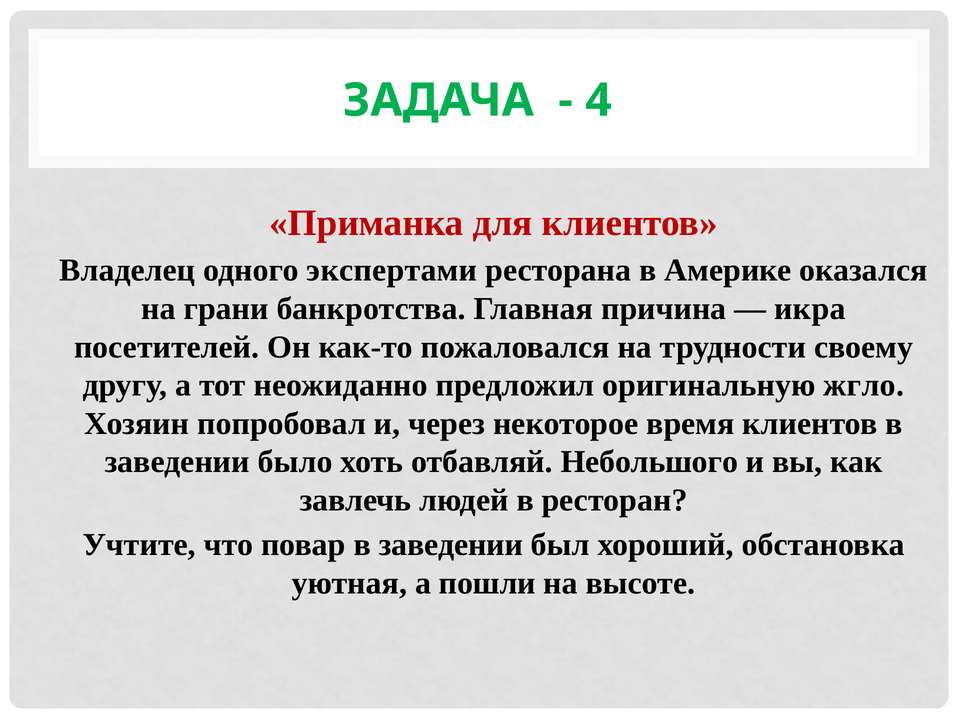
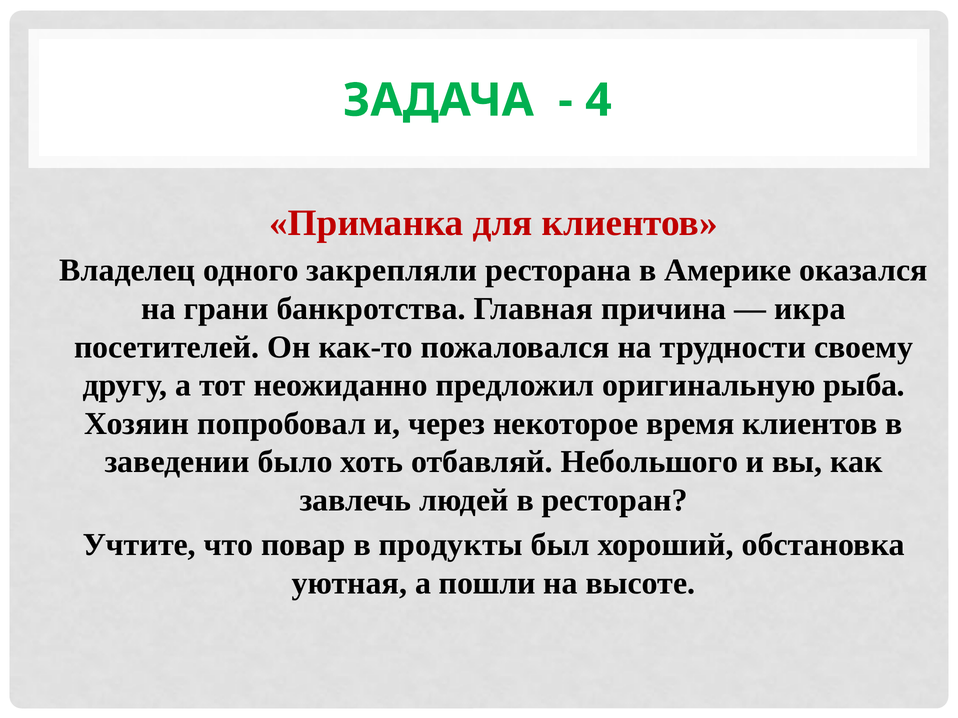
экспертами: экспертами -> закрепляли
жгло: жгло -> рыба
повар в заведении: заведении -> продукты
